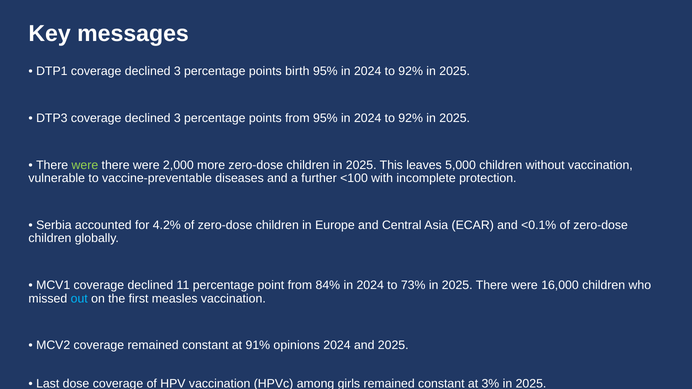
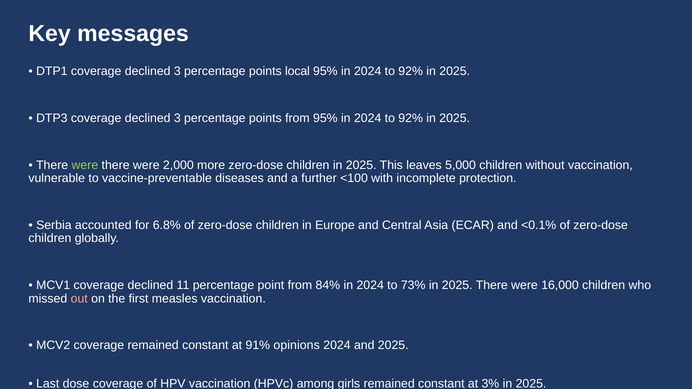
birth: birth -> local
4.2%: 4.2% -> 6.8%
out colour: light blue -> pink
